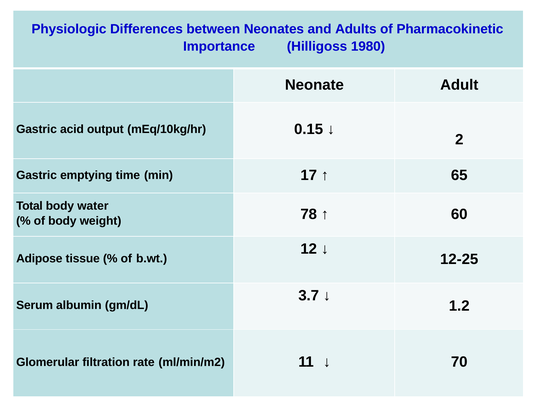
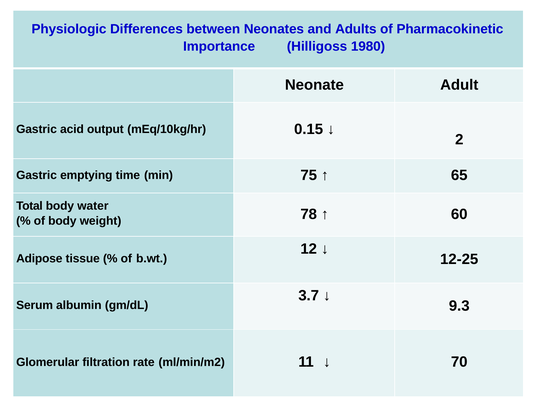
17: 17 -> 75
1.2: 1.2 -> 9.3
